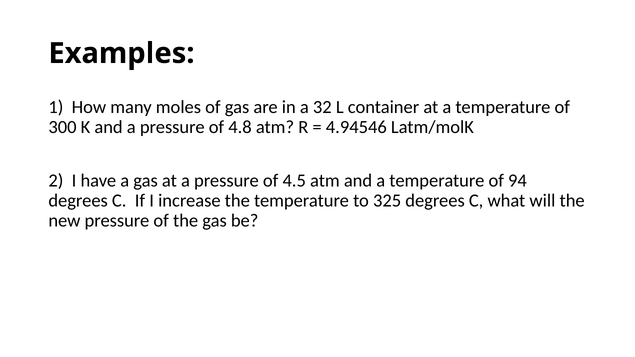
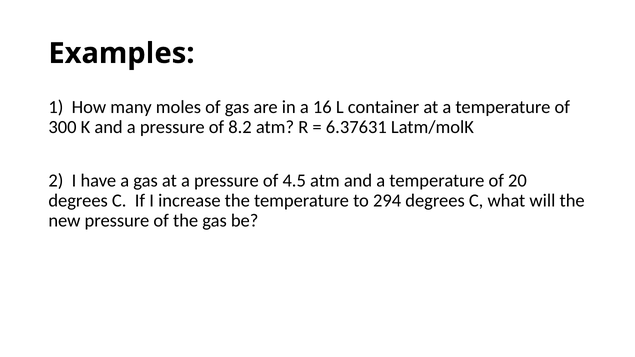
32: 32 -> 16
4.8: 4.8 -> 8.2
4.94546: 4.94546 -> 6.37631
94: 94 -> 20
325: 325 -> 294
